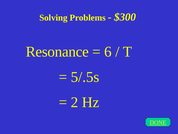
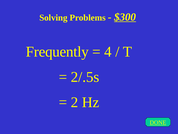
$300 underline: none -> present
Resonance: Resonance -> Frequently
6: 6 -> 4
5/.5s: 5/.5s -> 2/.5s
